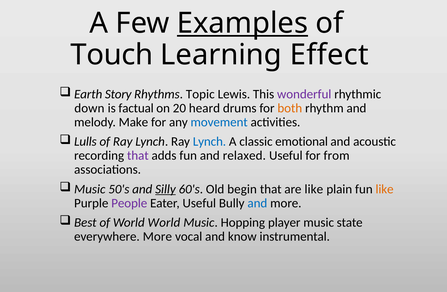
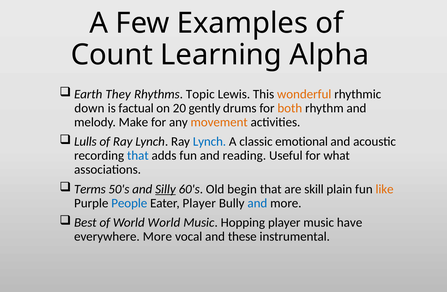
Examples underline: present -> none
Touch: Touch -> Count
Effect: Effect -> Alpha
Story: Story -> They
wonderful colour: purple -> orange
heard: heard -> gently
movement colour: blue -> orange
that at (138, 155) colour: purple -> blue
relaxed: relaxed -> reading
from: from -> what
Music at (90, 189): Music -> Terms
are like: like -> skill
People colour: purple -> blue
Eater Useful: Useful -> Player
state: state -> have
know: know -> these
